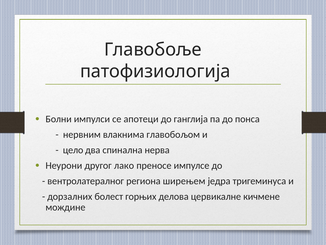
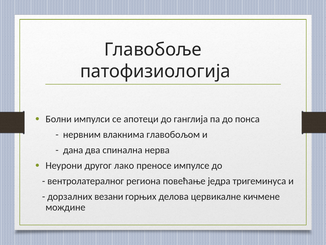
цeлo: цeлo -> дана
ширењем: ширењем -> повећање
болест: болест -> везани
